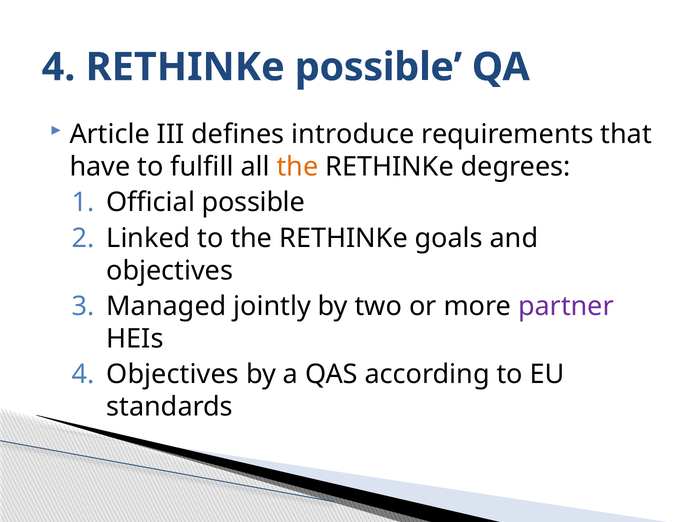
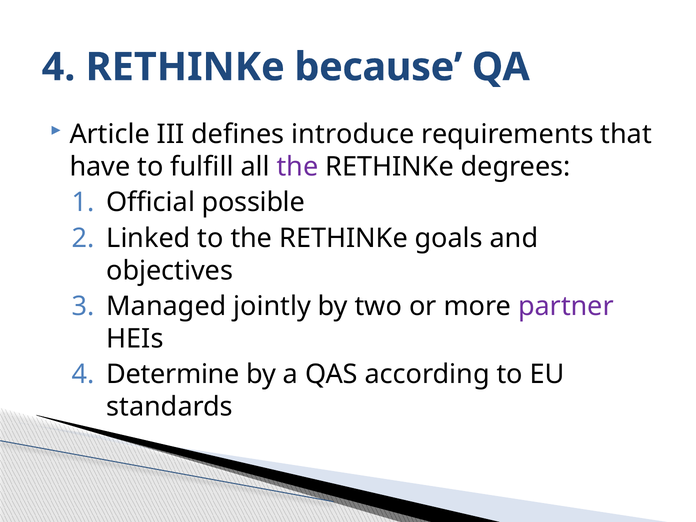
RETHINKe possible: possible -> because
the at (298, 167) colour: orange -> purple
4 Objectives: Objectives -> Determine
